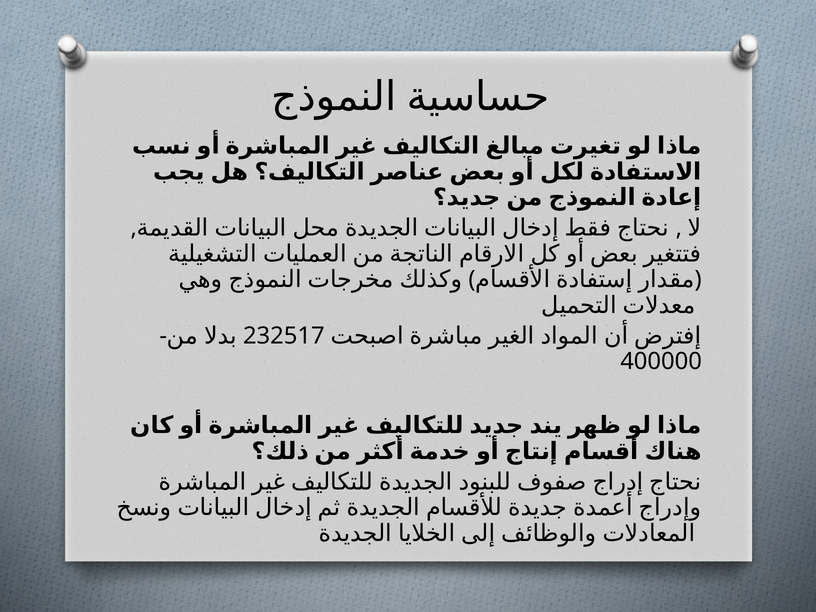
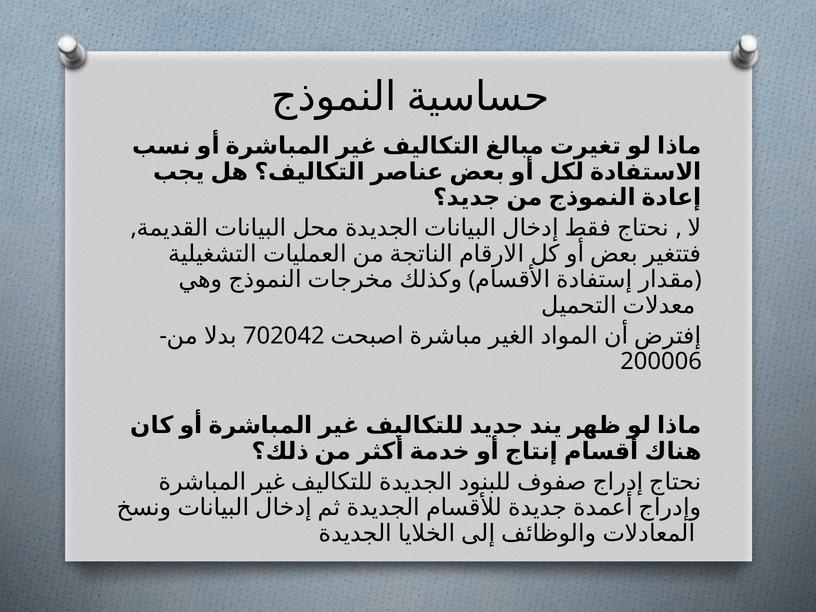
232517: 232517 -> 702042
400000: 400000 -> 200006
